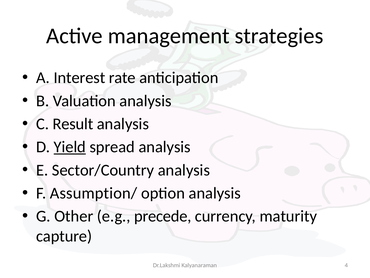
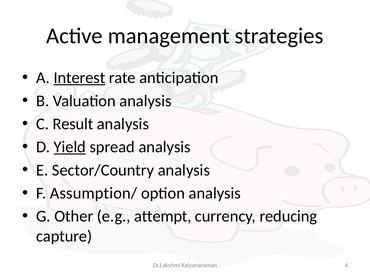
Interest underline: none -> present
precede: precede -> attempt
maturity: maturity -> reducing
